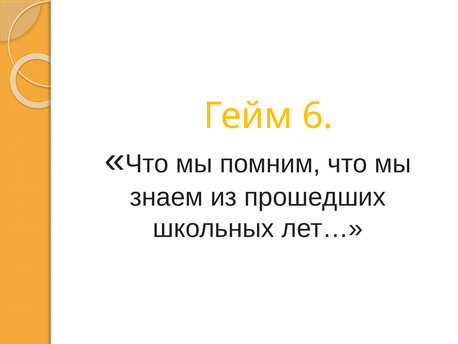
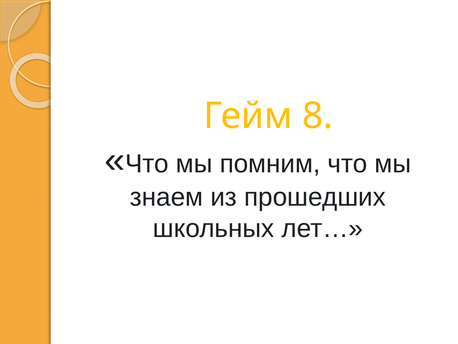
6: 6 -> 8
